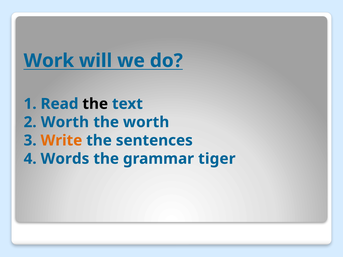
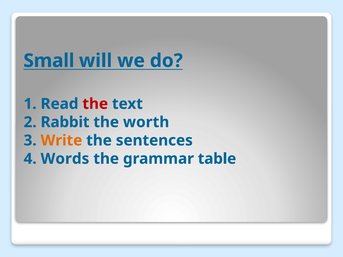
Work: Work -> Small
the at (95, 104) colour: black -> red
2 Worth: Worth -> Rabbit
tiger: tiger -> table
